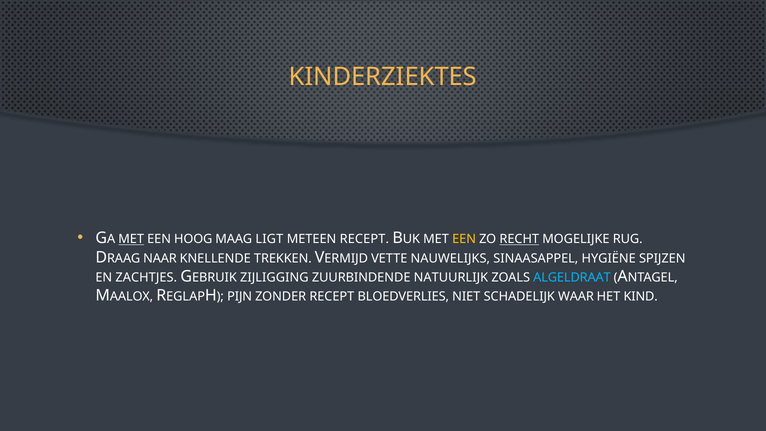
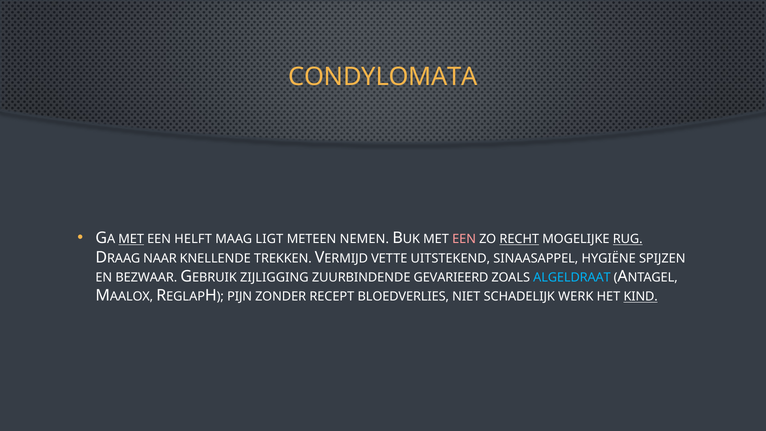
KINDERZIEKTES: KINDERZIEKTES -> CONDYLOMATA
HOOG: HOOG -> HELFT
METEEN RECEPT: RECEPT -> NEMEN
EEN at (464, 239) colour: yellow -> pink
RUG underline: none -> present
NAUWELIJKS: NAUWELIJKS -> UITSTEKEND
ZACHTJES: ZACHTJES -> BEZWAAR
NATUURLIJK: NATUURLIJK -> GEVARIEERD
WAAR: WAAR -> WERK
KIND underline: none -> present
